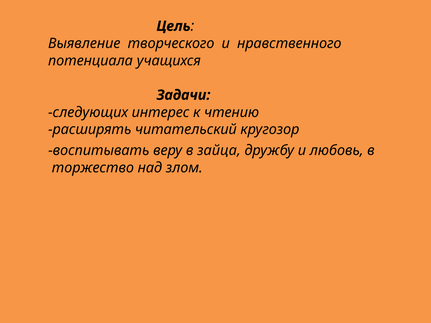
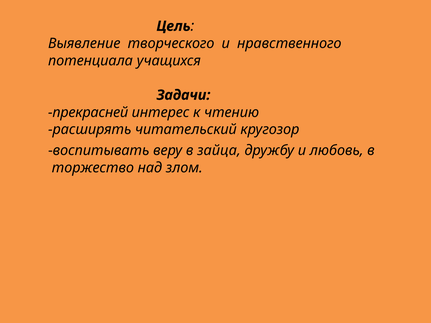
следующих: следующих -> прекрасней
